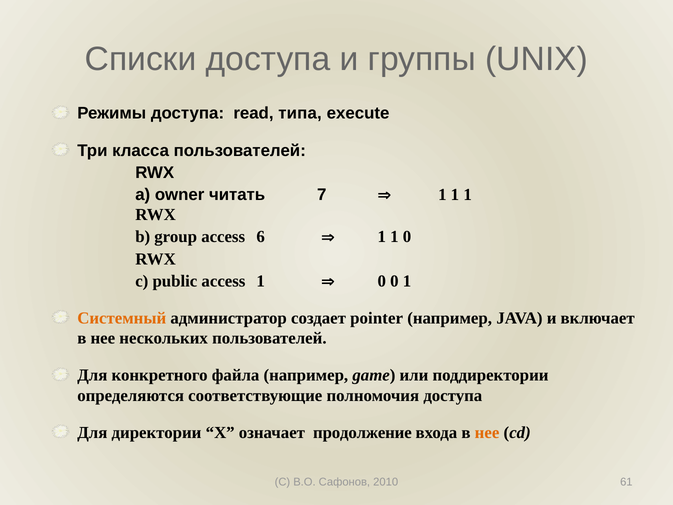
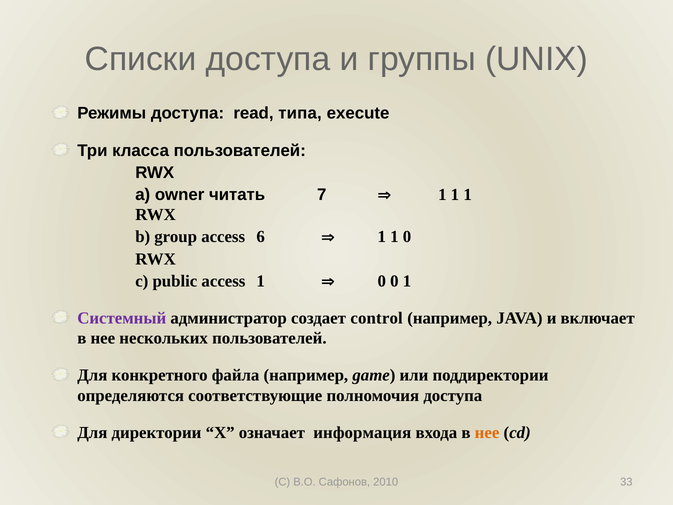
Системный colour: orange -> purple
pointer: pointer -> control
продолжение: продолжение -> информация
61: 61 -> 33
